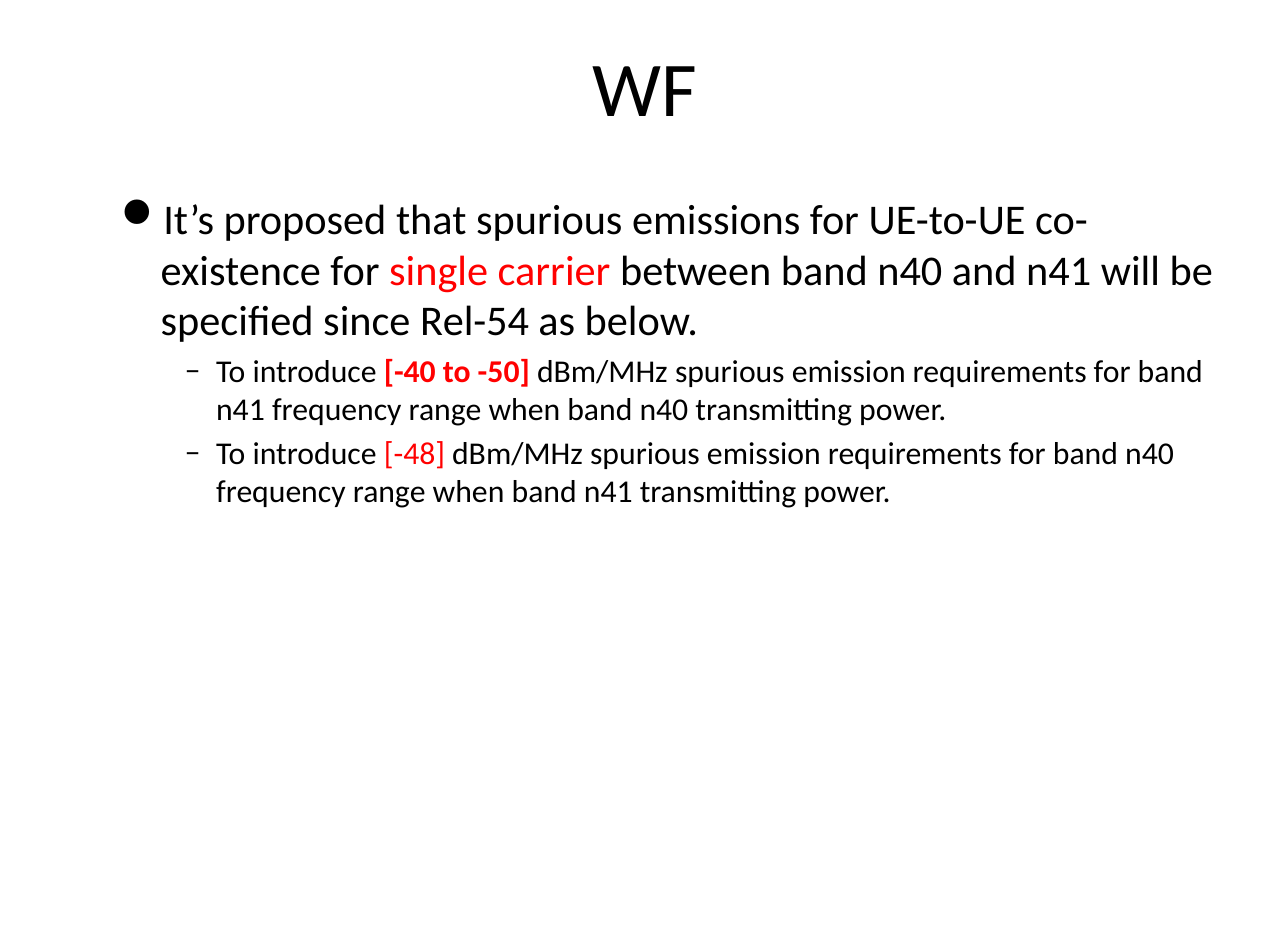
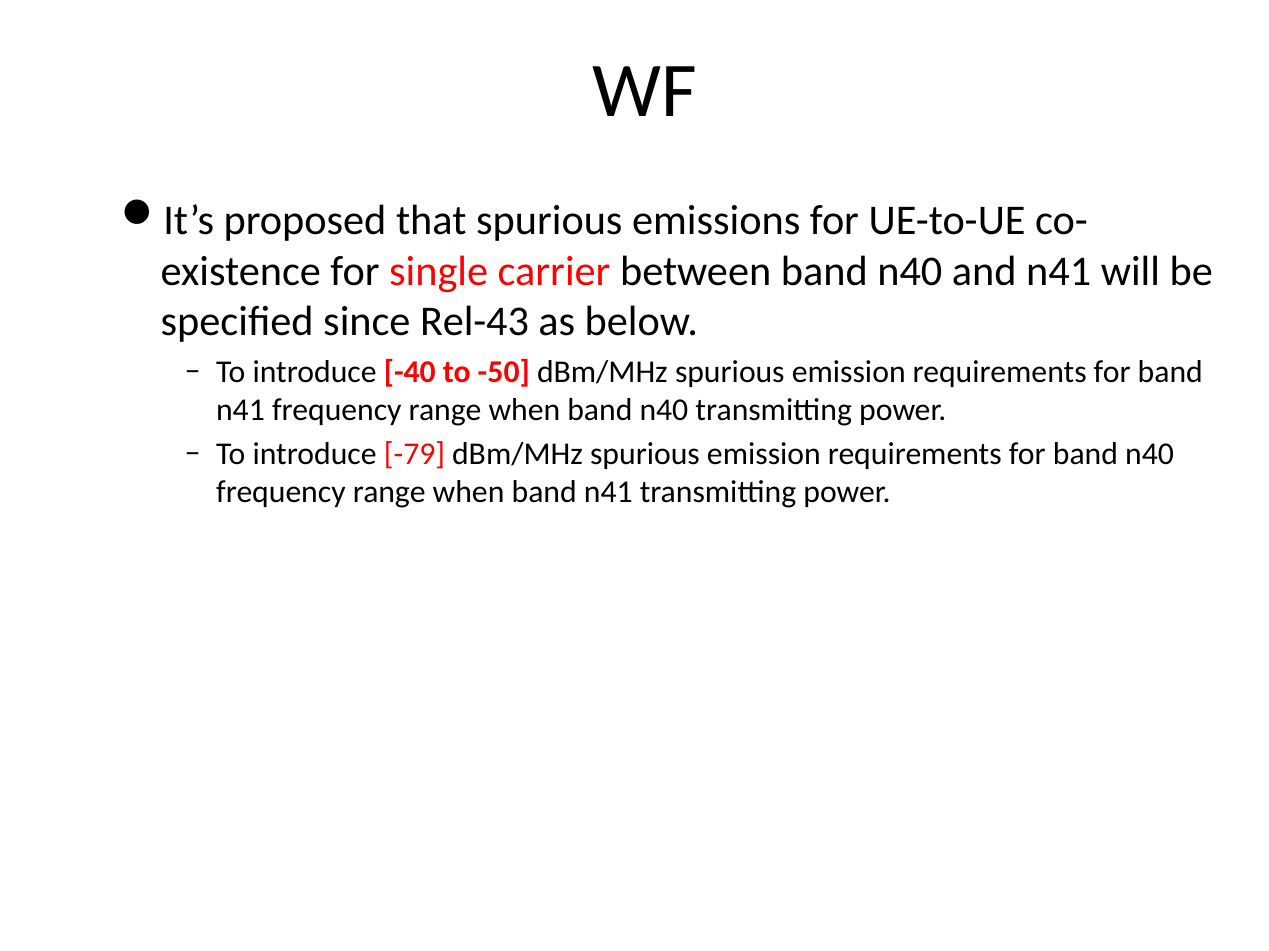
Rel-54: Rel-54 -> Rel-43
-48: -48 -> -79
